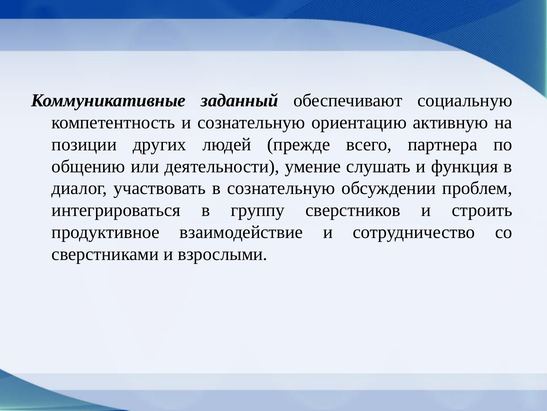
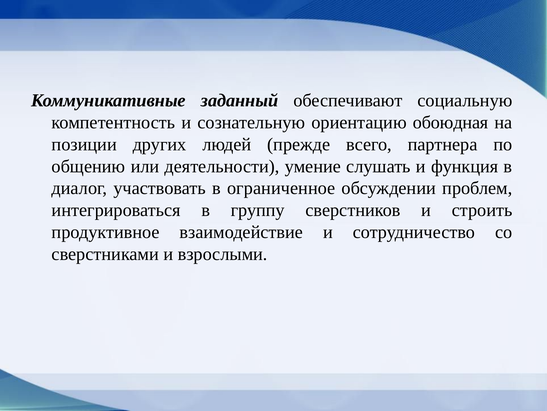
активную: активную -> обоюдная
в сознательную: сознательную -> ограниченное
